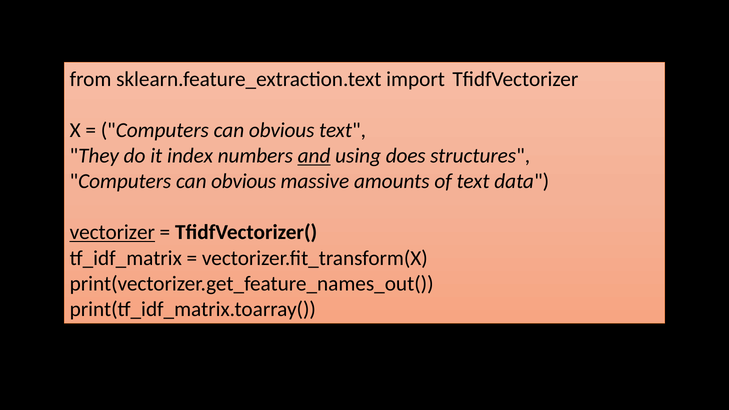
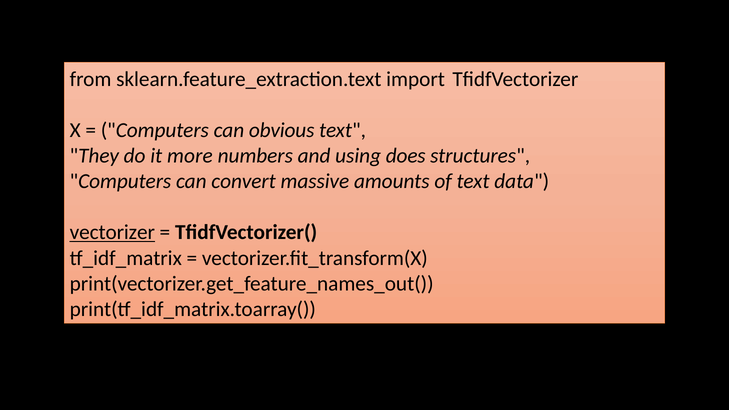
index: index -> more
and underline: present -> none
obvious at (244, 181): obvious -> convert
